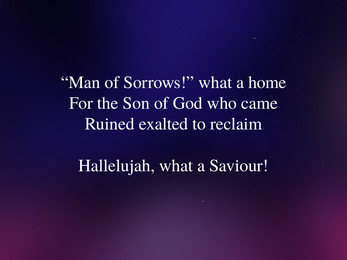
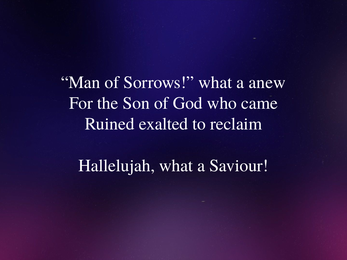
home: home -> anew
